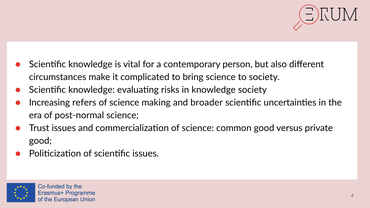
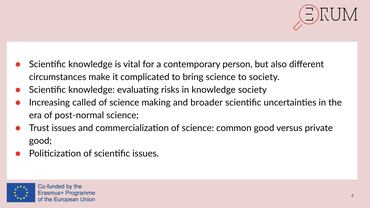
refers: refers -> called
